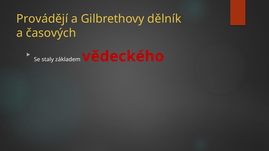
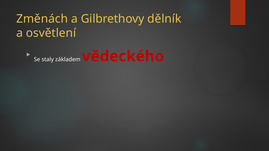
Provádějí: Provádějí -> Změnách
časových: časových -> osvětlení
